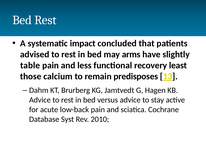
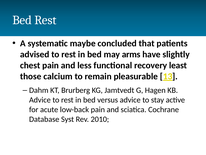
impact: impact -> maybe
table: table -> chest
predisposes: predisposes -> pleasurable
